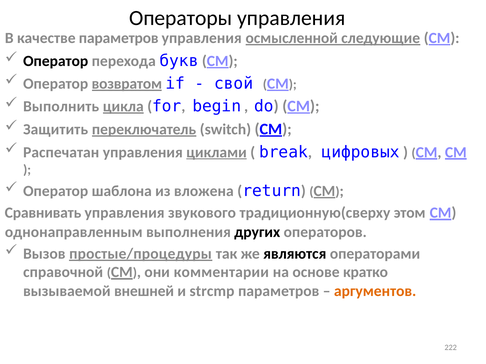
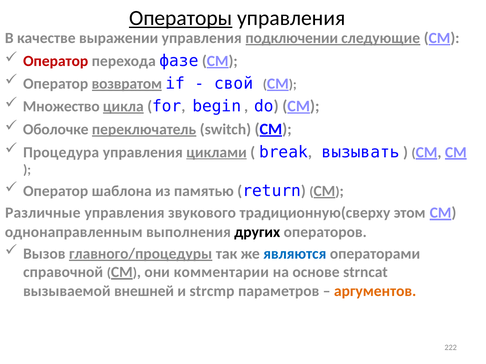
Операторы underline: none -> present
качестве параметров: параметров -> выражении
осмысленной: осмысленной -> подключении
Оператор at (56, 61) colour: black -> red
букв: букв -> фазе
Выполнить: Выполнить -> Множество
Защитить: Защитить -> Оболочке
Распечатан: Распечатан -> Процедура
цифровых: цифровых -> вызывать
вложена: вложена -> памятью
Сравнивать: Сравнивать -> Различные
простые/процедуры: простые/процедуры -> главного/процедуры
являются colour: black -> blue
кратко: кратко -> strncat
